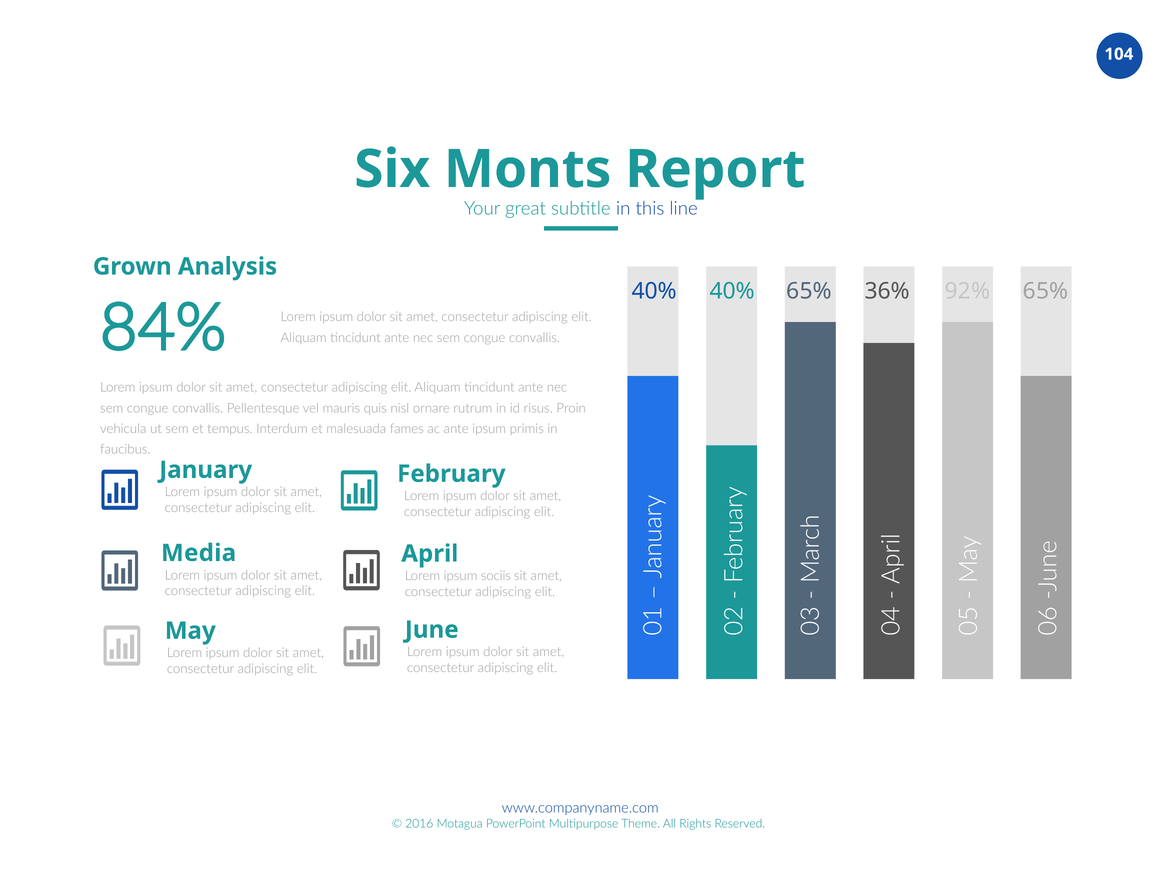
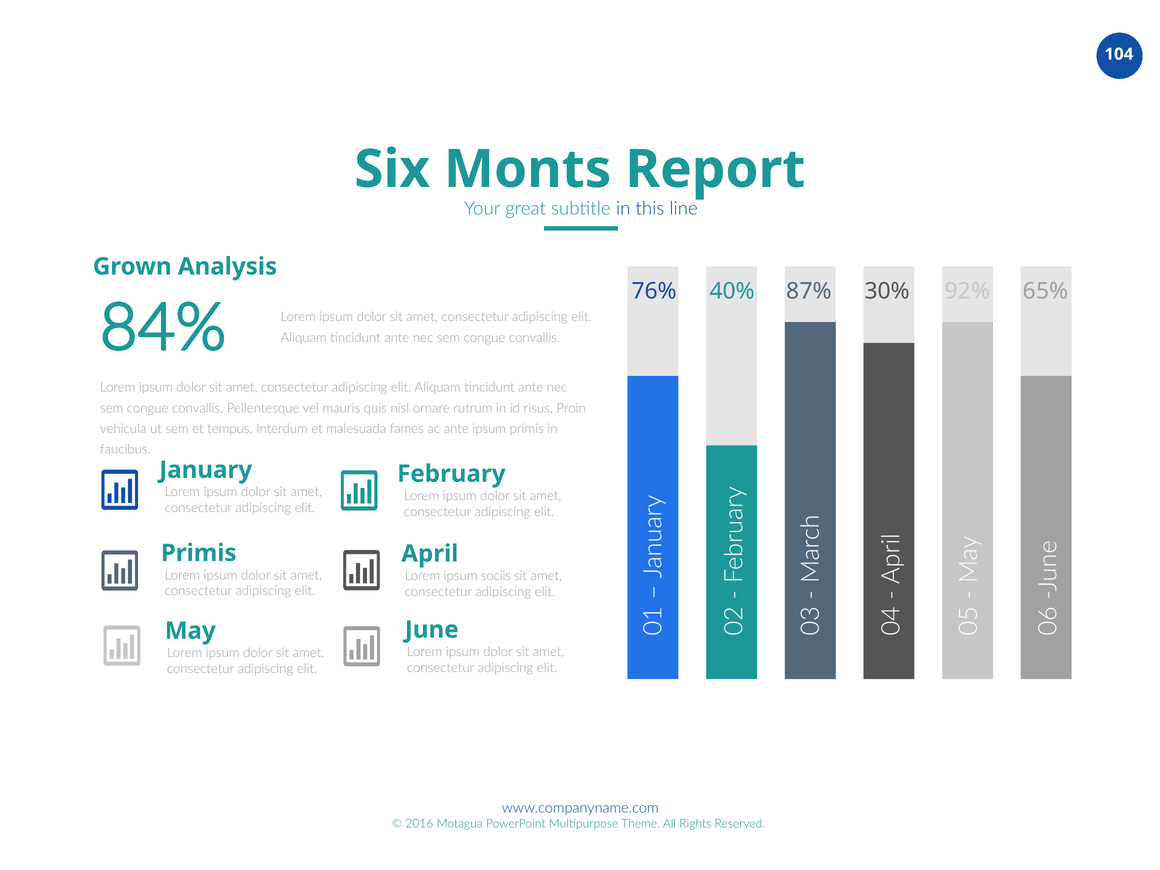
40% at (654, 291): 40% -> 76%
65% at (809, 291): 65% -> 87%
36%: 36% -> 30%
Media at (199, 553): Media -> Primis
